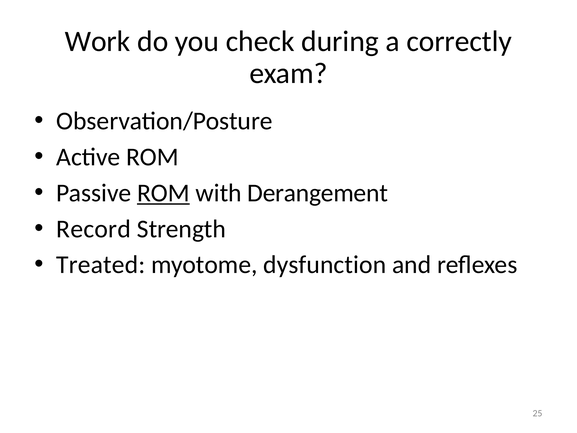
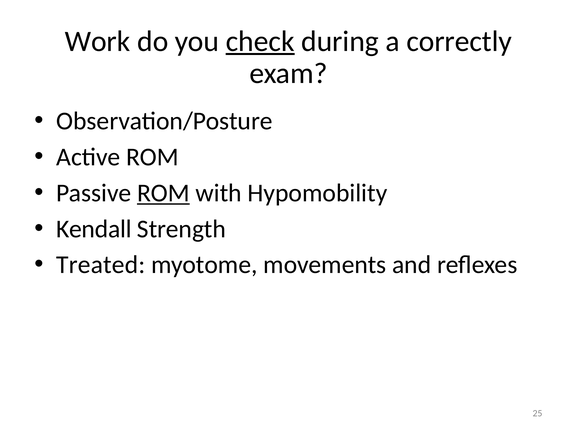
check underline: none -> present
Derangement: Derangement -> Hypomobility
Record: Record -> Kendall
dysfunction: dysfunction -> movements
